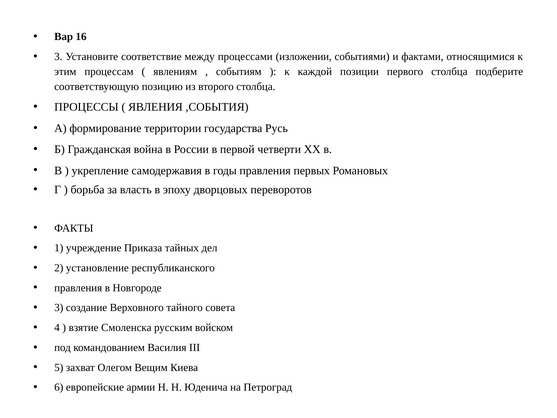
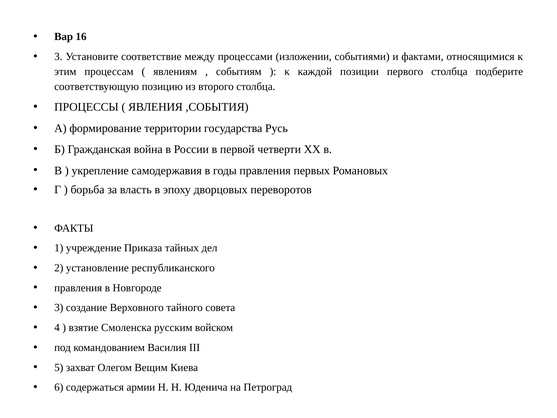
европейские: европейские -> содержаться
